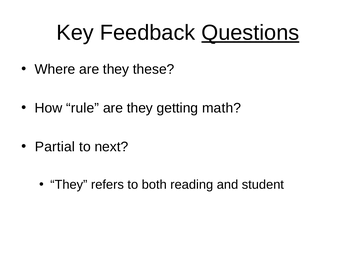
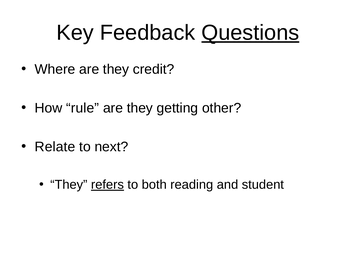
these: these -> credit
math: math -> other
Partial: Partial -> Relate
refers underline: none -> present
